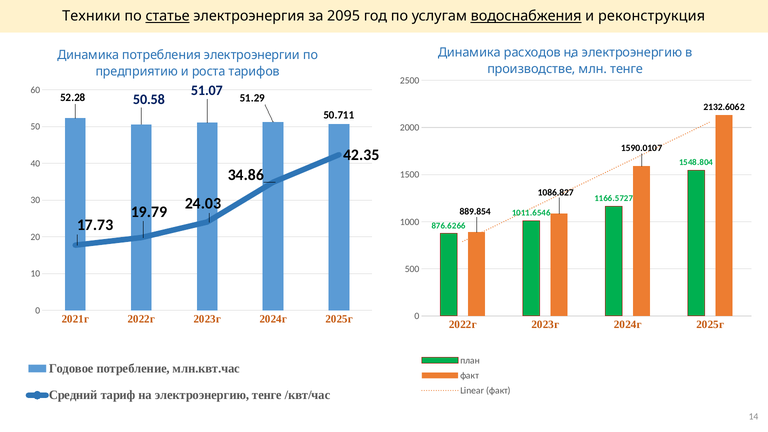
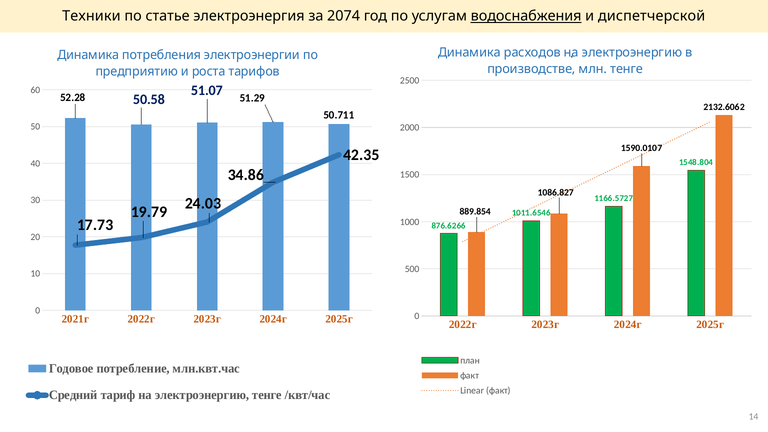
статье underline: present -> none
2095: 2095 -> 2074
реконструкция: реконструкция -> диспетчерской
